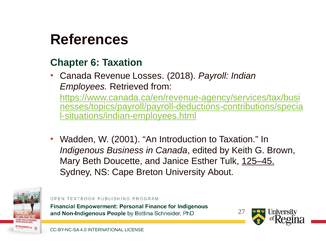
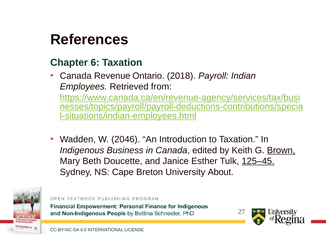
Losses: Losses -> Ontario
2001: 2001 -> 2046
Brown underline: none -> present
